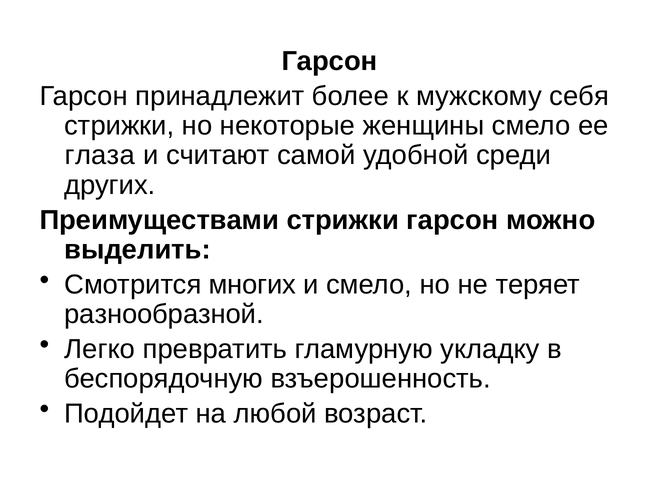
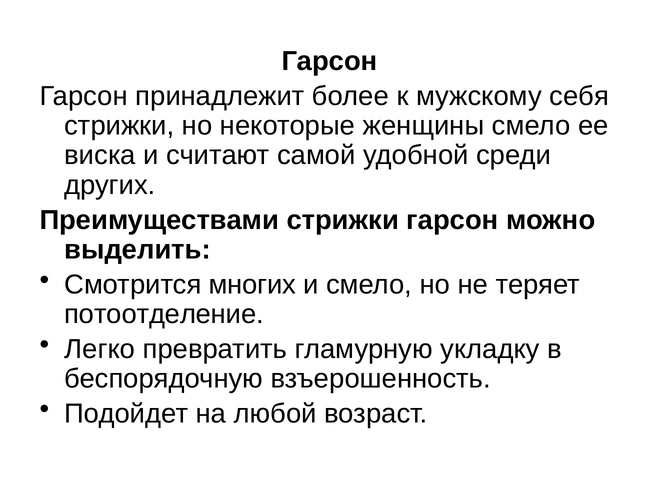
глаза: глаза -> виска
разнообразной: разнообразной -> потоотделение
